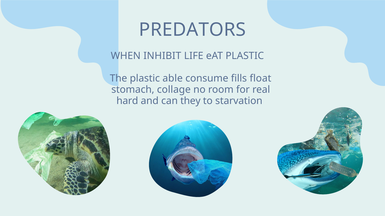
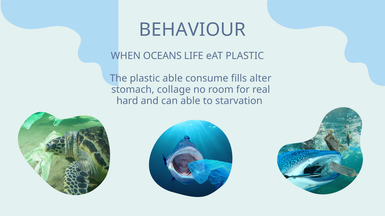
PREDATORS: PREDATORS -> BEHAVIOUR
INHIBIT: INHIBIT -> OCEANS
float: float -> alter
can they: they -> able
